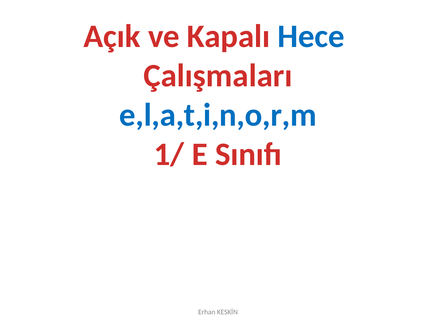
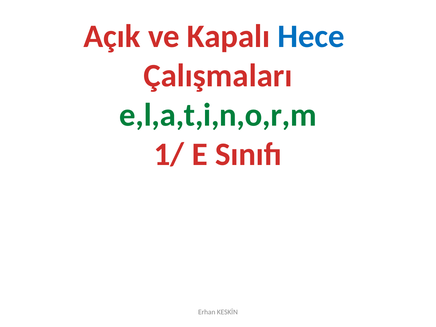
e,l,a,t,i,n,o,r,m colour: blue -> green
